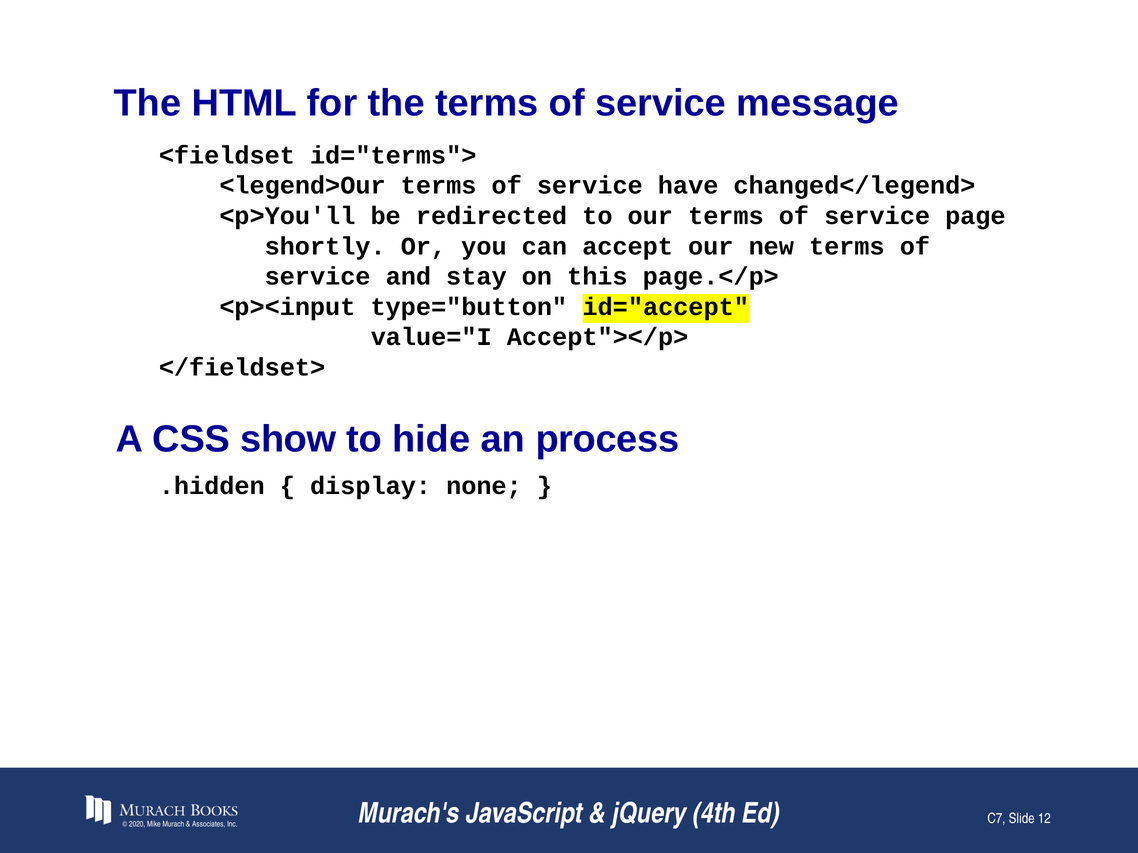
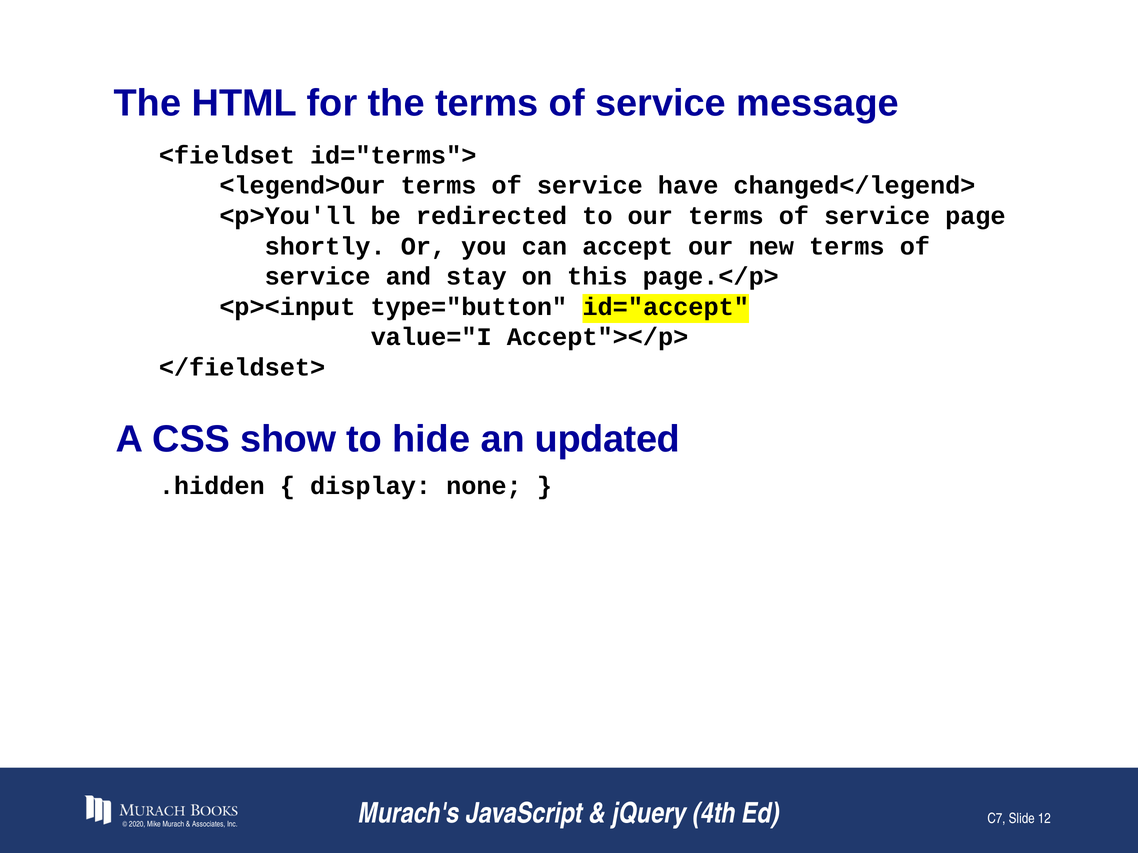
process: process -> updated
